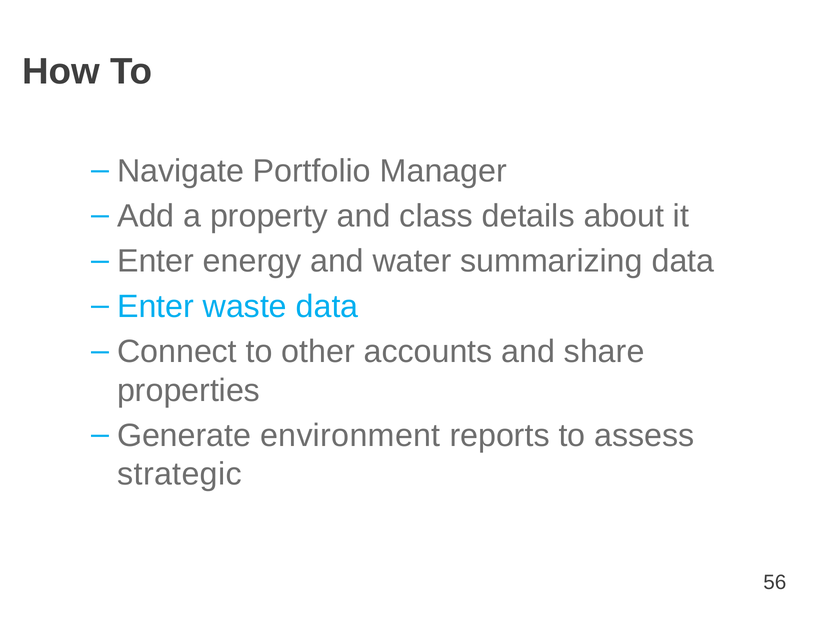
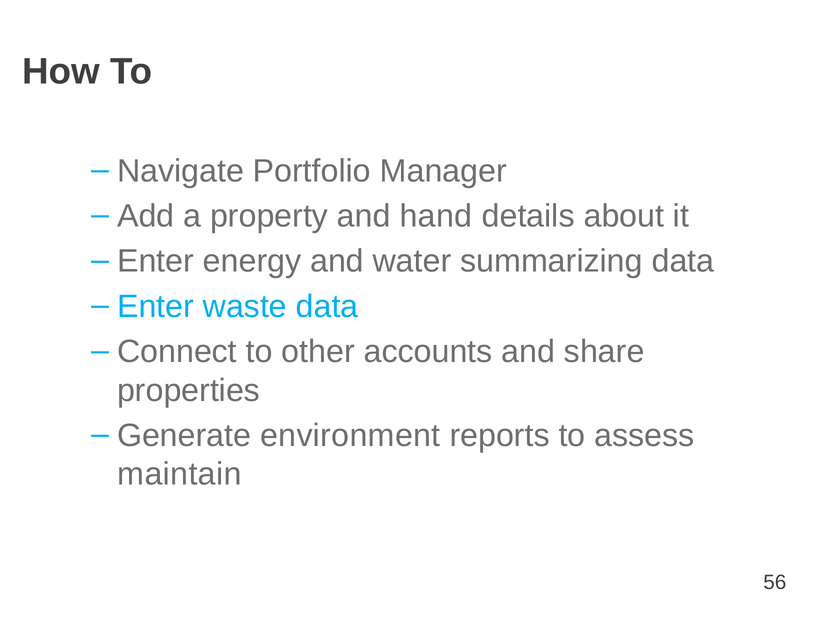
class: class -> hand
strategic: strategic -> maintain
